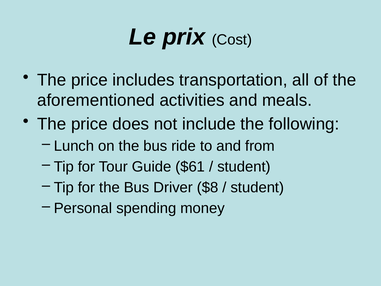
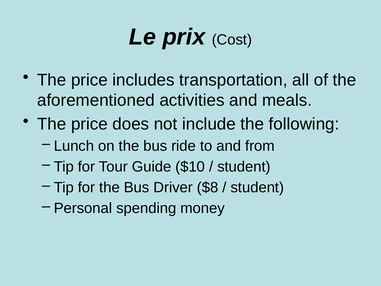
$61: $61 -> $10
